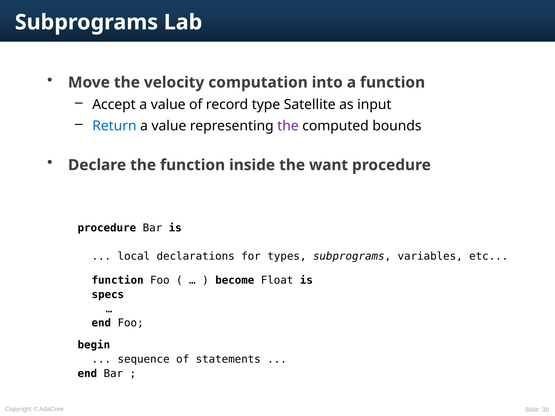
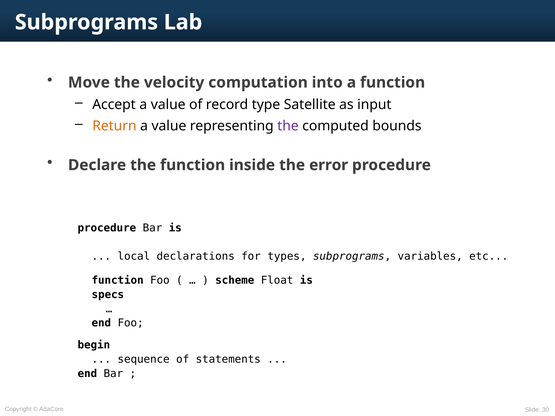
Return colour: blue -> orange
want: want -> error
become: become -> scheme
